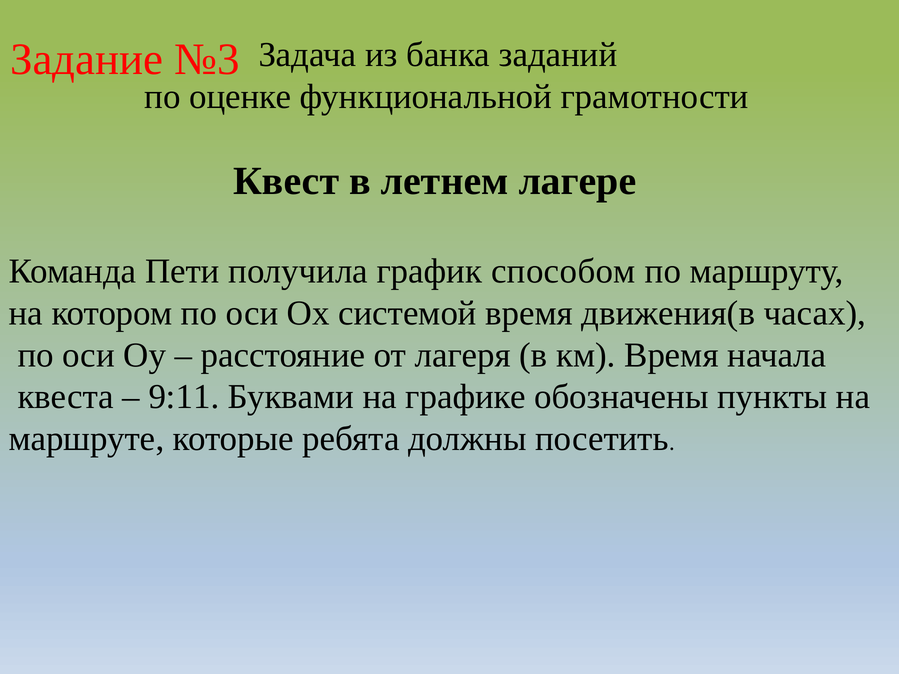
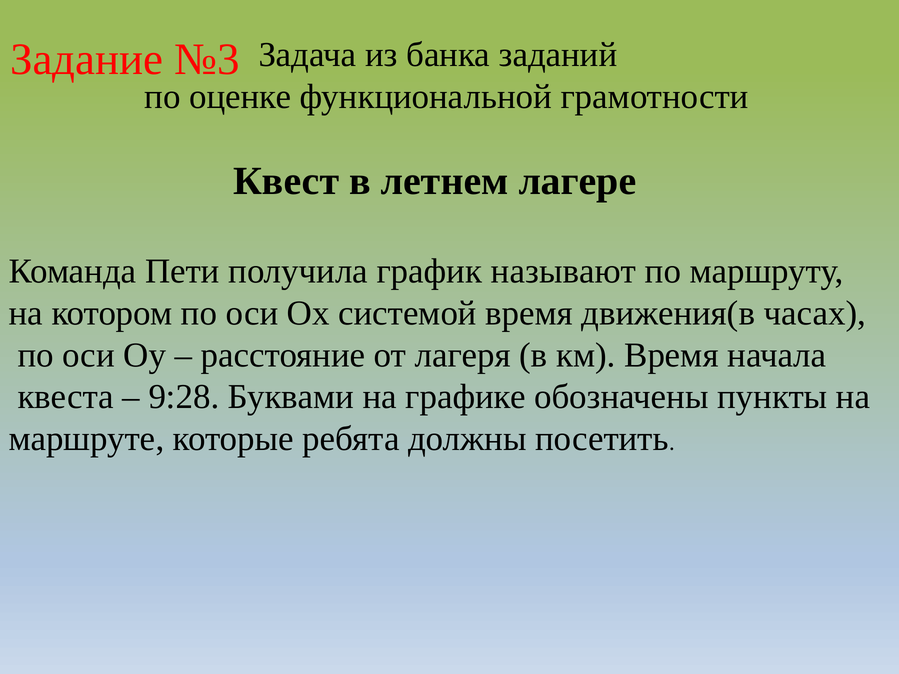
способом: способом -> называют
9:11: 9:11 -> 9:28
